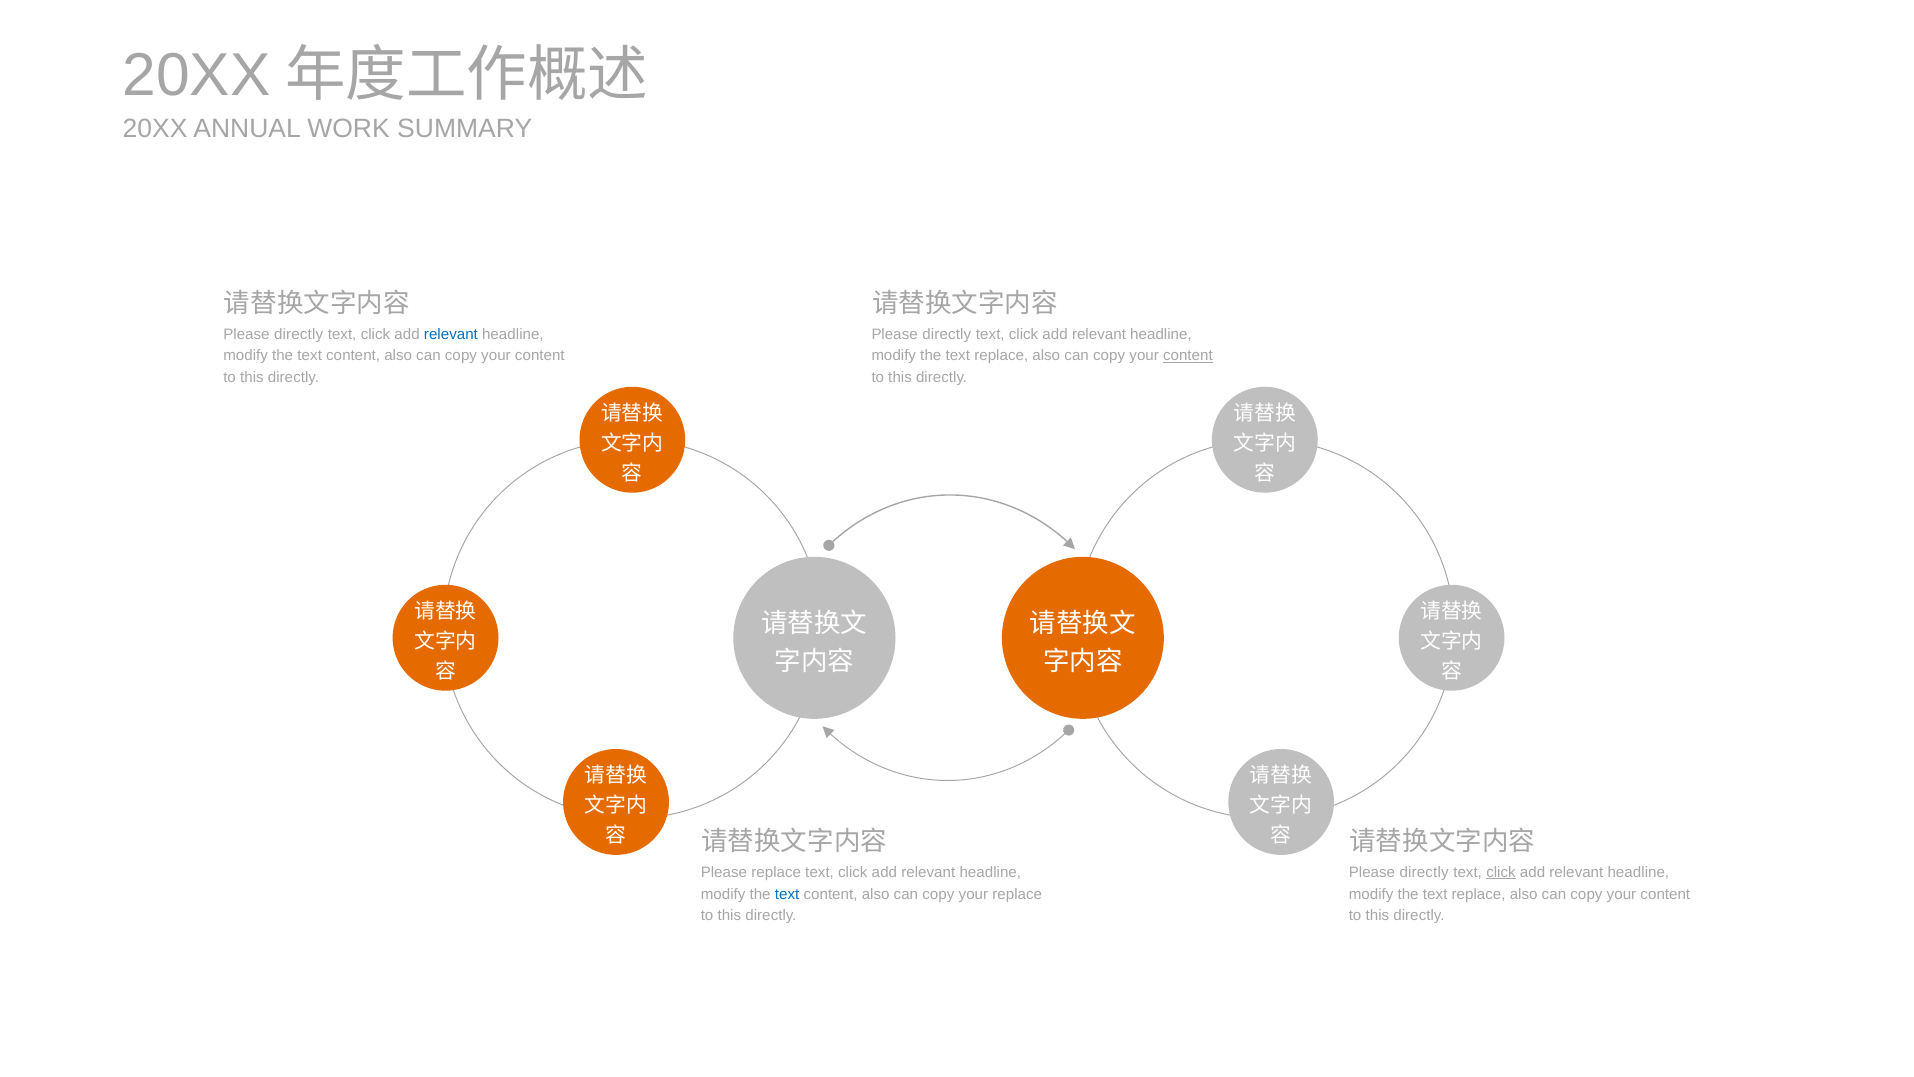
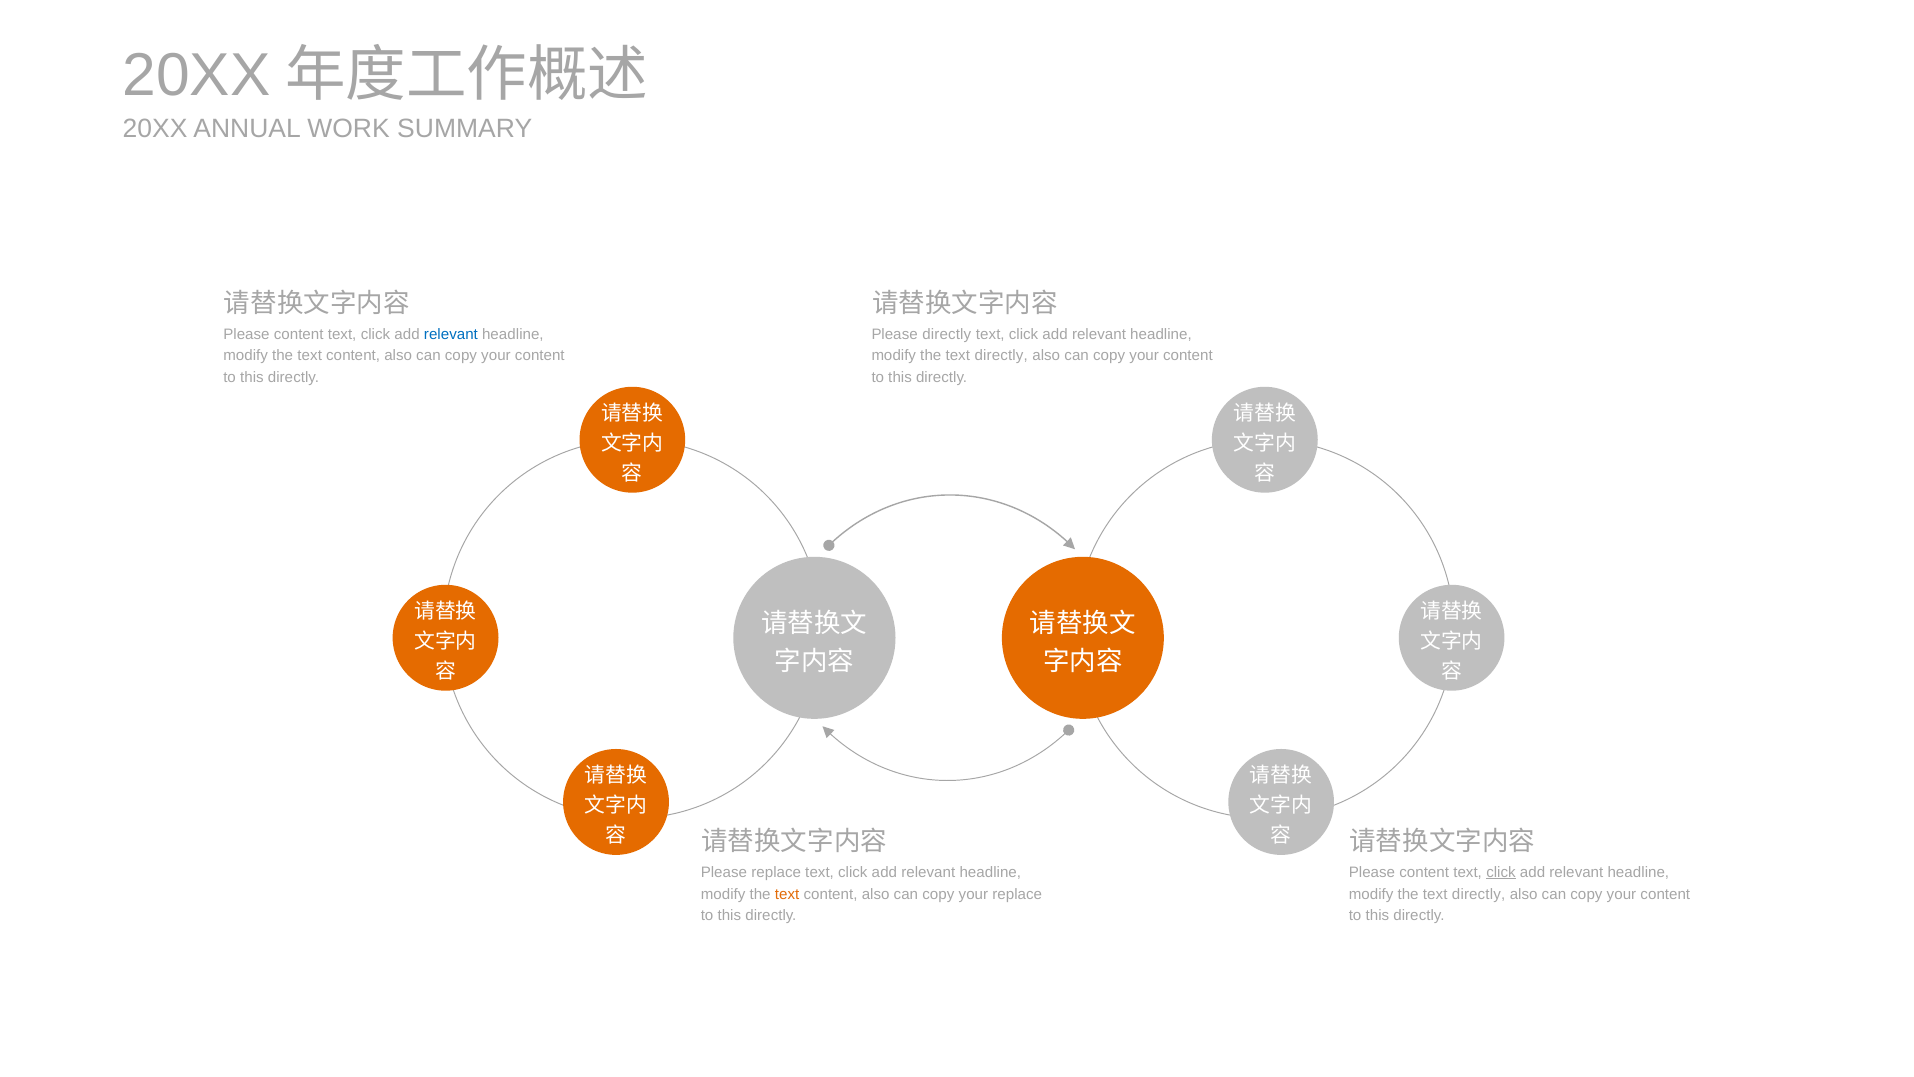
directly at (299, 334): directly -> content
replace at (1001, 356): replace -> directly
content at (1188, 356) underline: present -> none
directly at (1424, 872): directly -> content
text at (787, 894) colour: blue -> orange
replace at (1479, 894): replace -> directly
